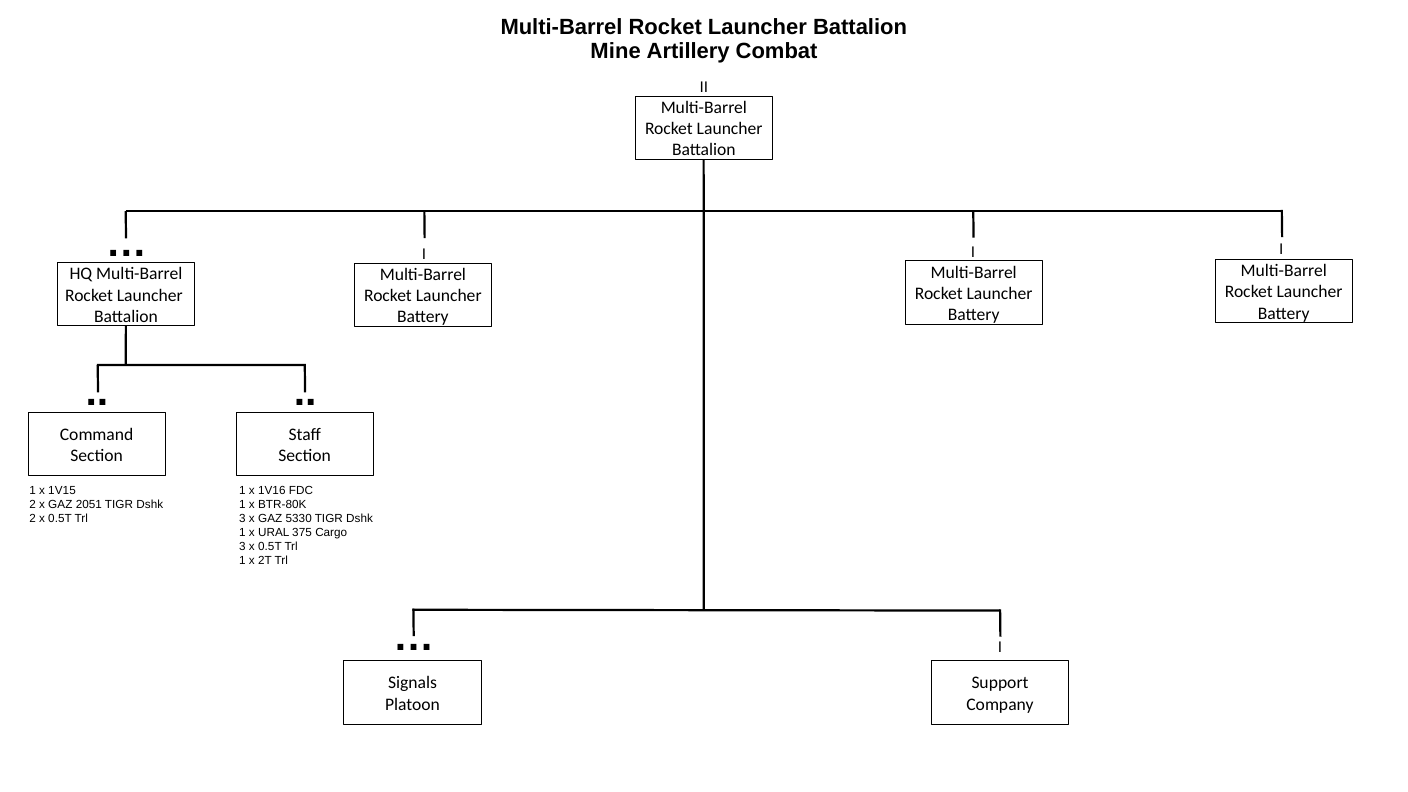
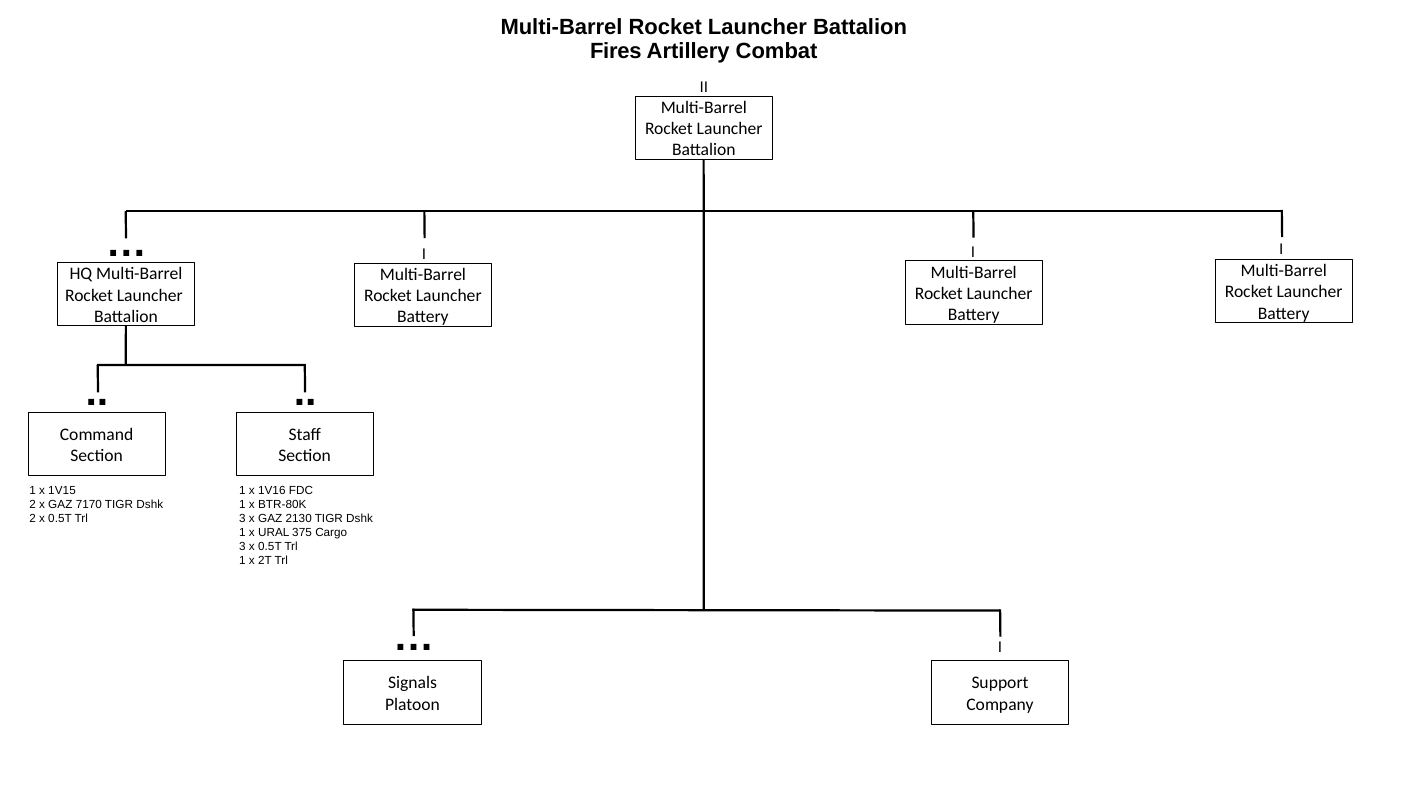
Mine: Mine -> Fires
2051: 2051 -> 7170
5330: 5330 -> 2130
